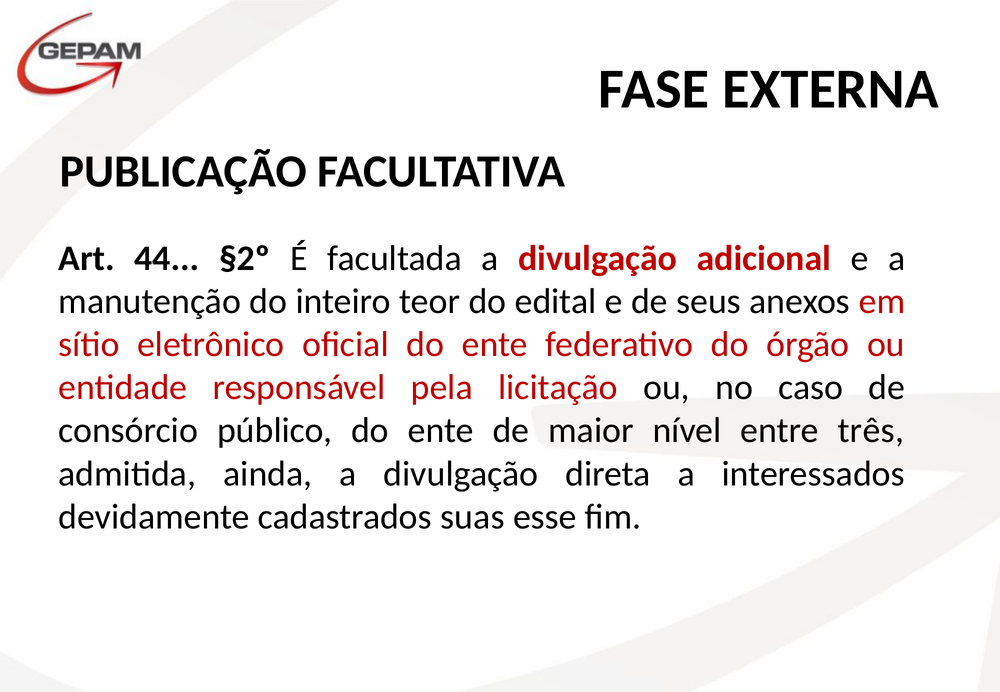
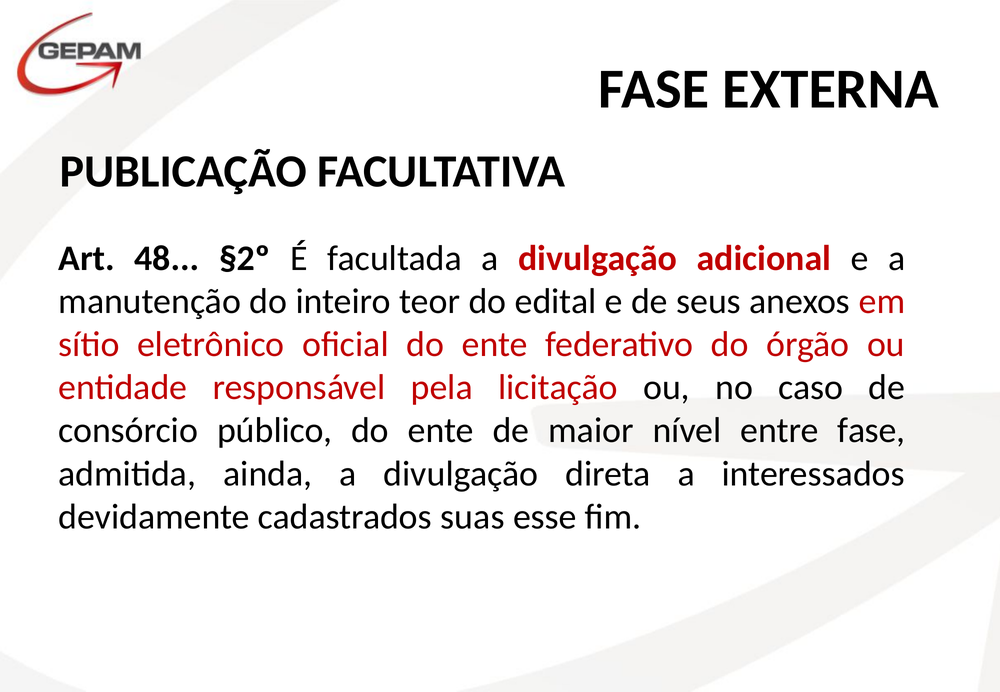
44: 44 -> 48
entre três: três -> fase
